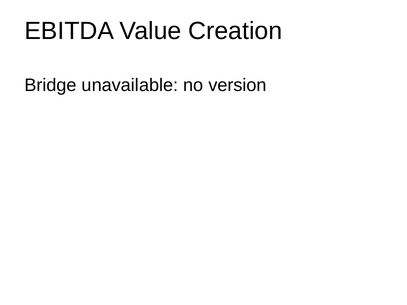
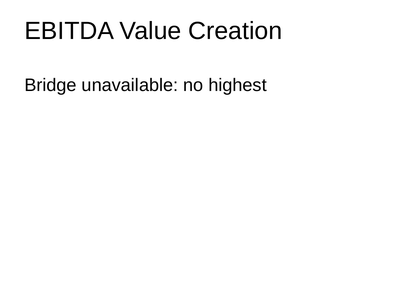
version: version -> highest
